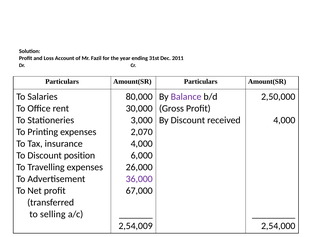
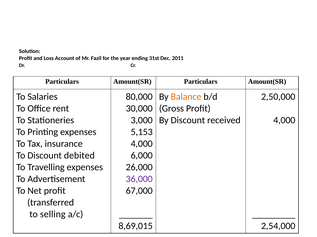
Balance colour: purple -> orange
2,070: 2,070 -> 5,153
position: position -> debited
2,54,009: 2,54,009 -> 8,69,015
